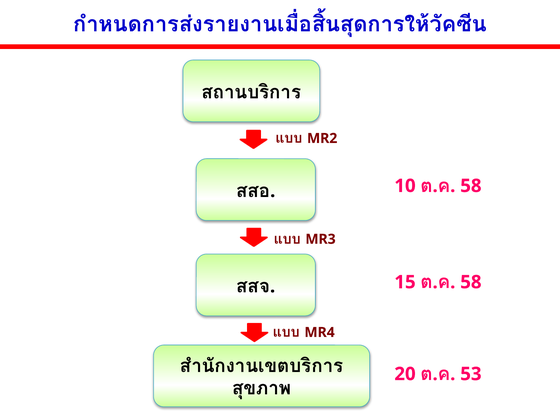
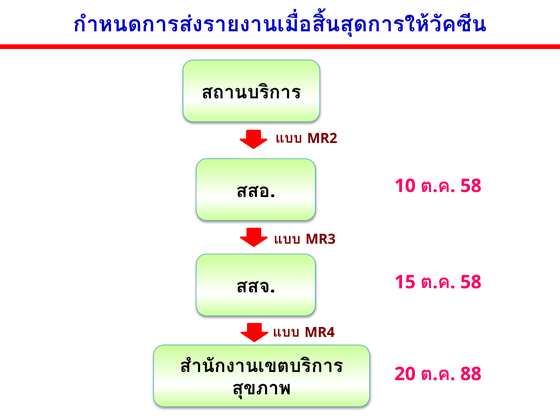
53: 53 -> 88
